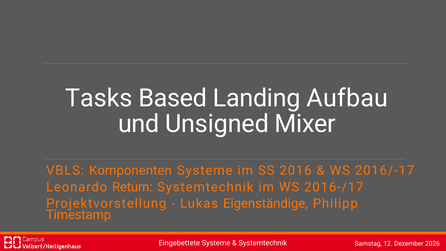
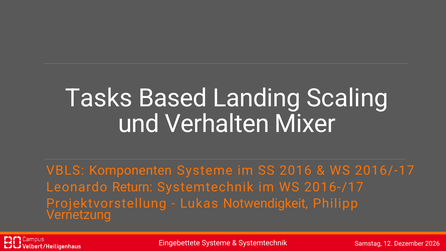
Aufbau: Aufbau -> Scaling
Unsigned: Unsigned -> Verhalten
Eigenständige: Eigenständige -> Notwendigkeit
Timestamp: Timestamp -> Vernetzung
